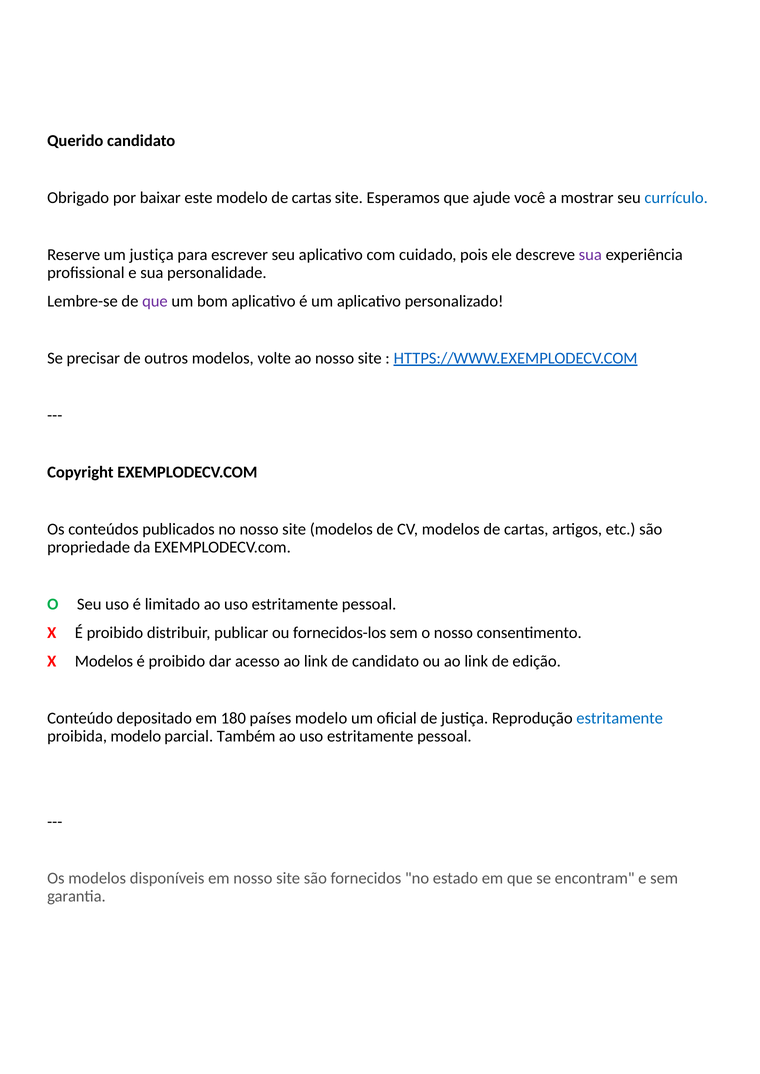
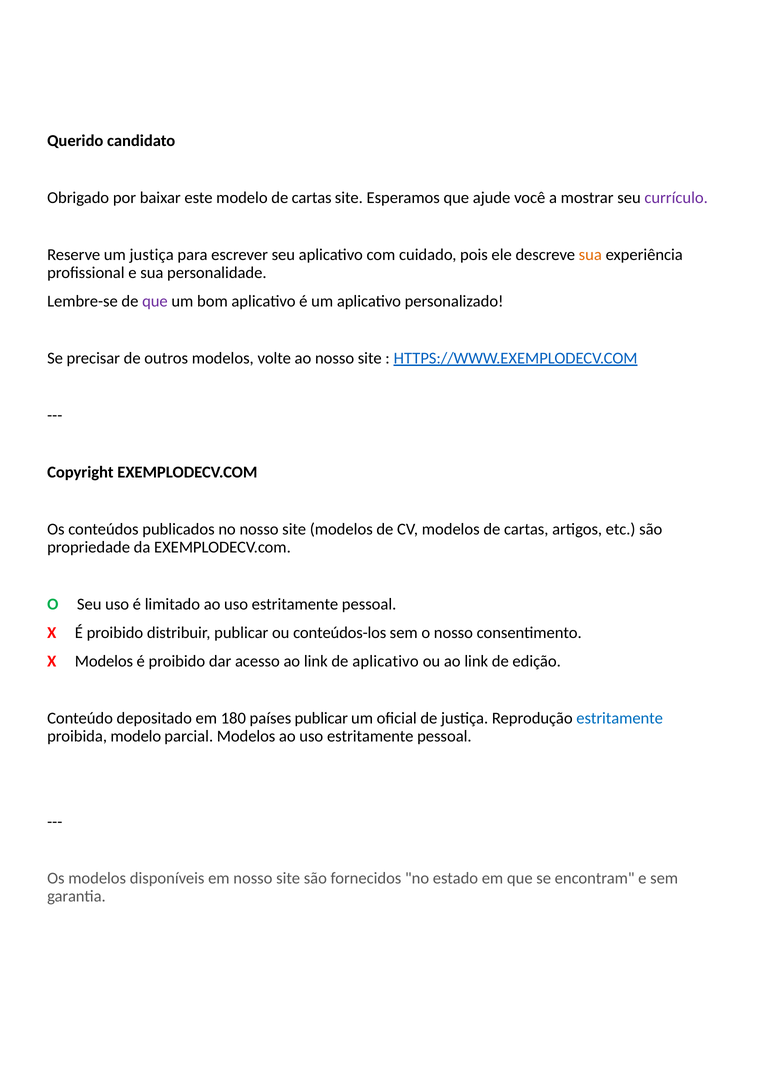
currículo colour: blue -> purple
sua at (590, 255) colour: purple -> orange
fornecidos-los: fornecidos-los -> conteúdos-los
de candidato: candidato -> aplicativo
países modelo: modelo -> publicar
parcial Também: Também -> Modelos
